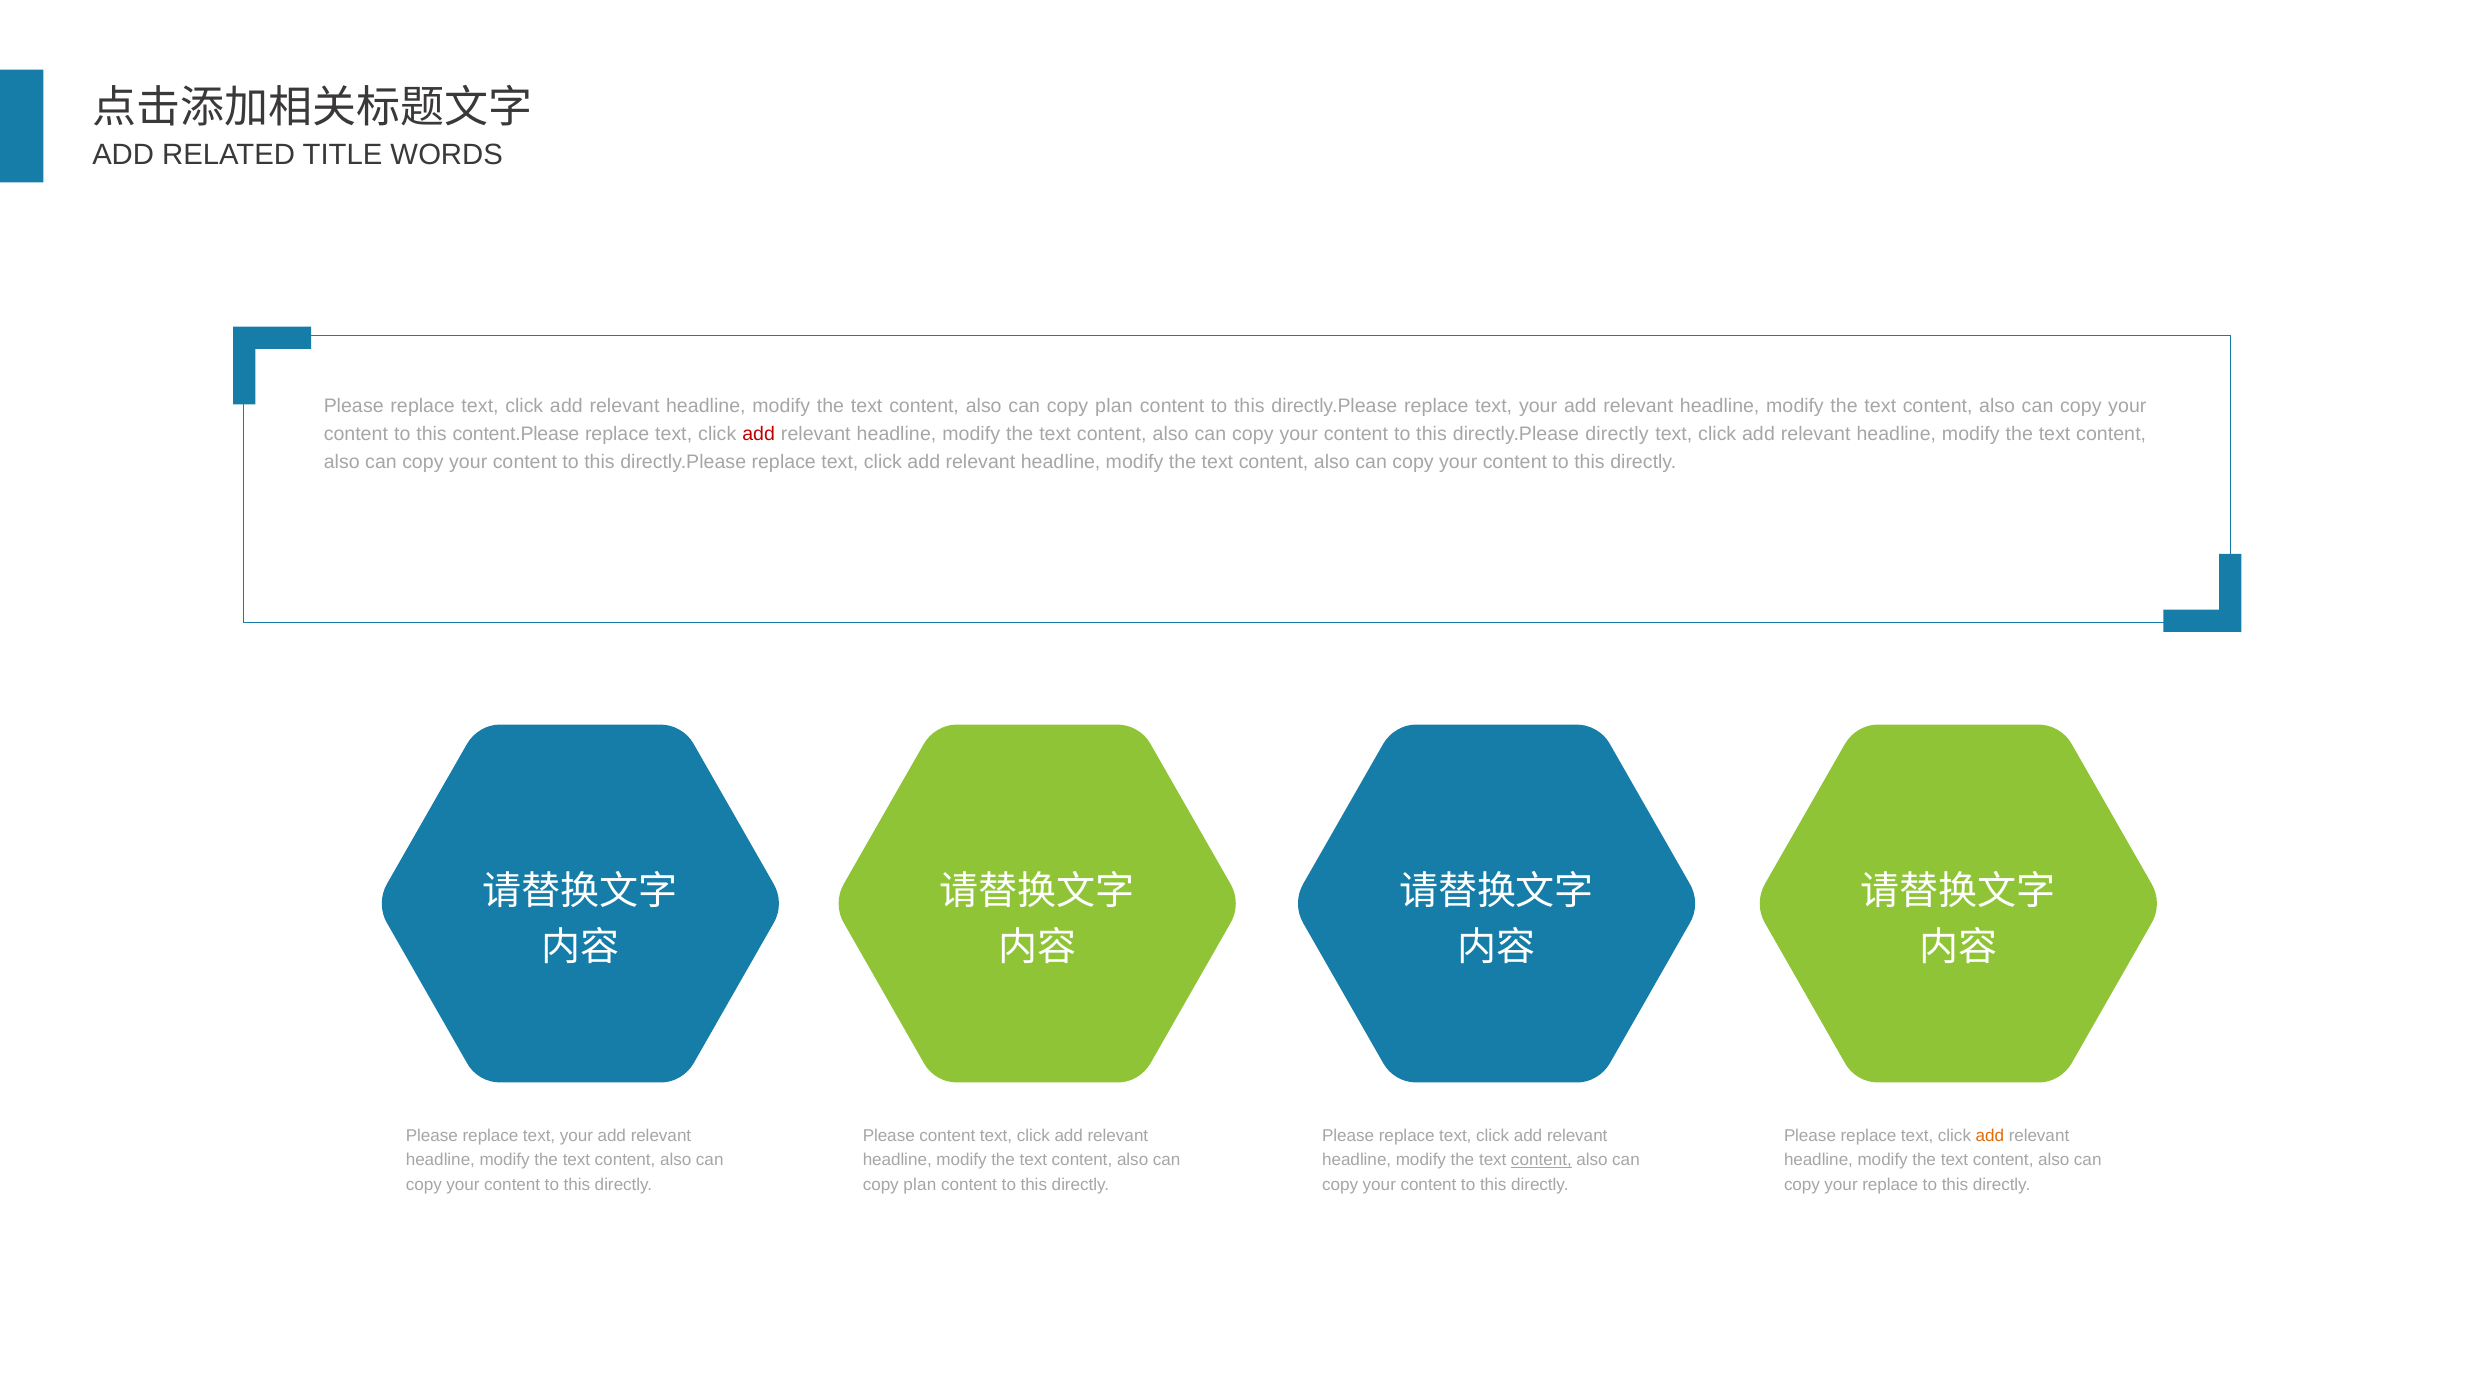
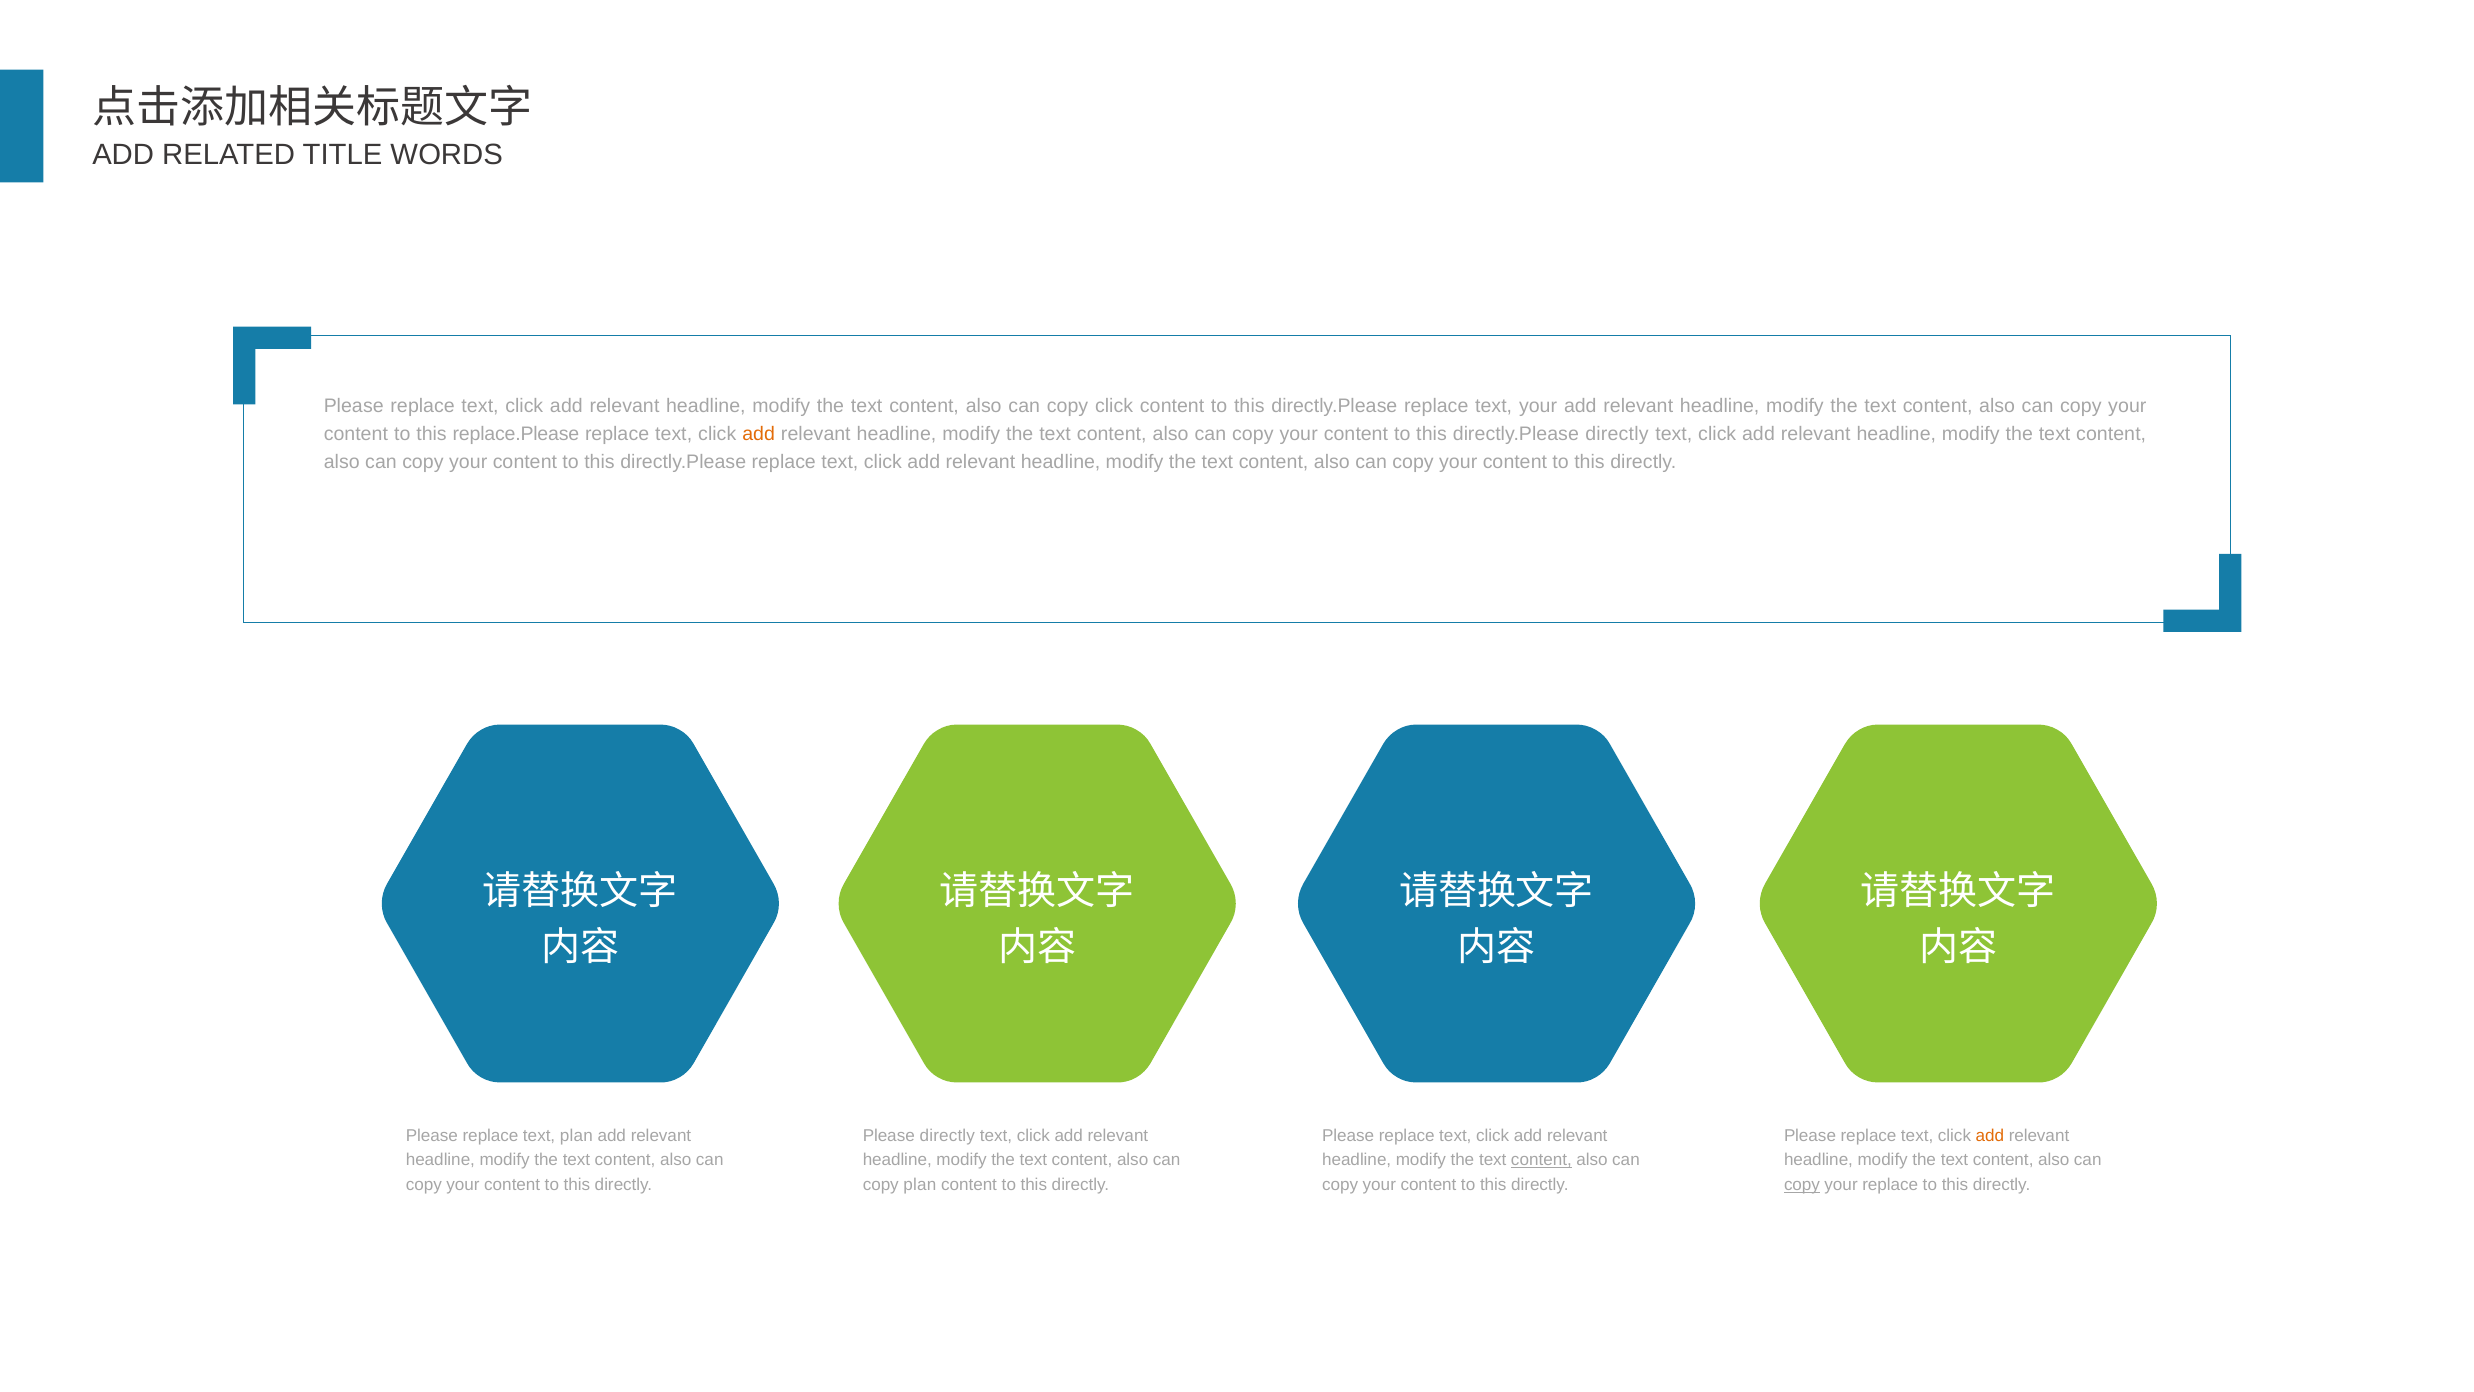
plan at (1114, 406): plan -> click
content.Please: content.Please -> replace.Please
add at (759, 434) colour: red -> orange
Please replace text your: your -> plan
Please content: content -> directly
copy at (1802, 1184) underline: none -> present
